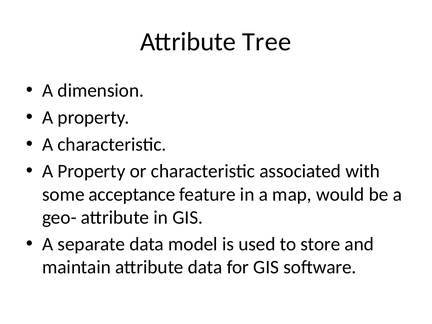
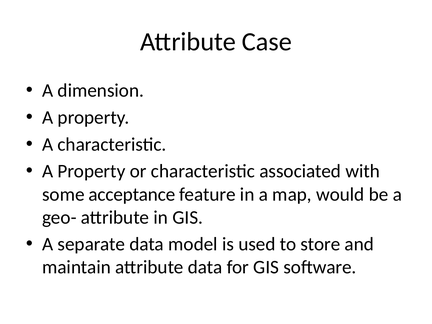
Tree: Tree -> Case
